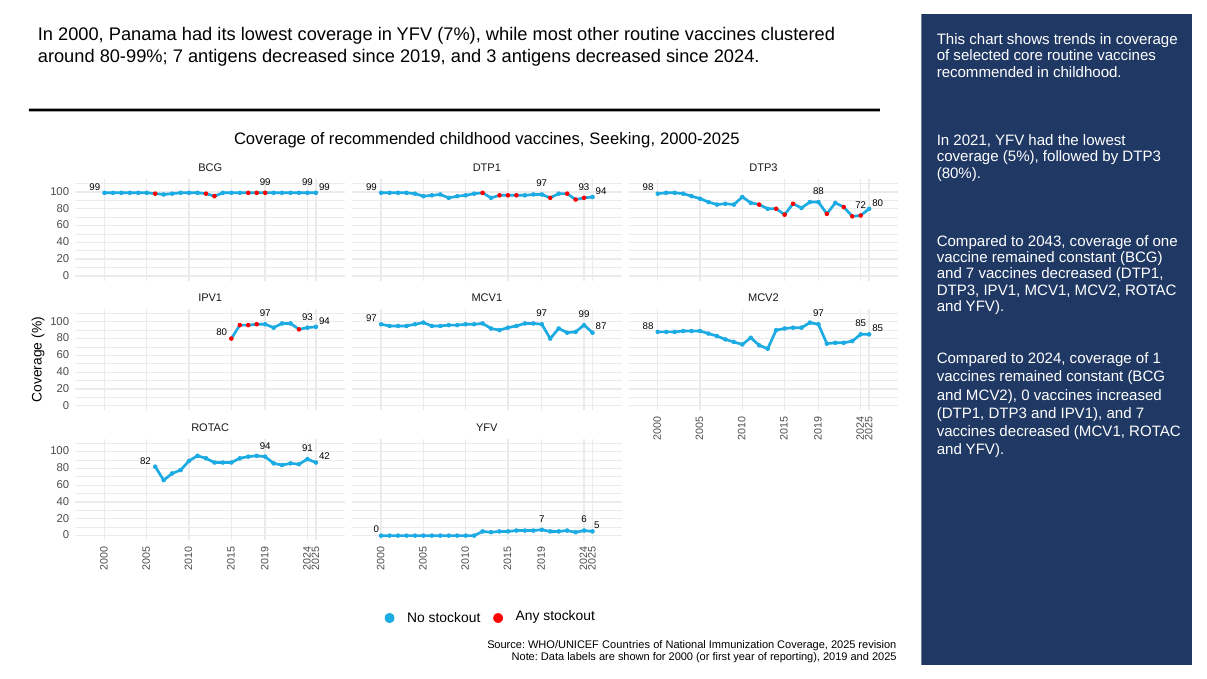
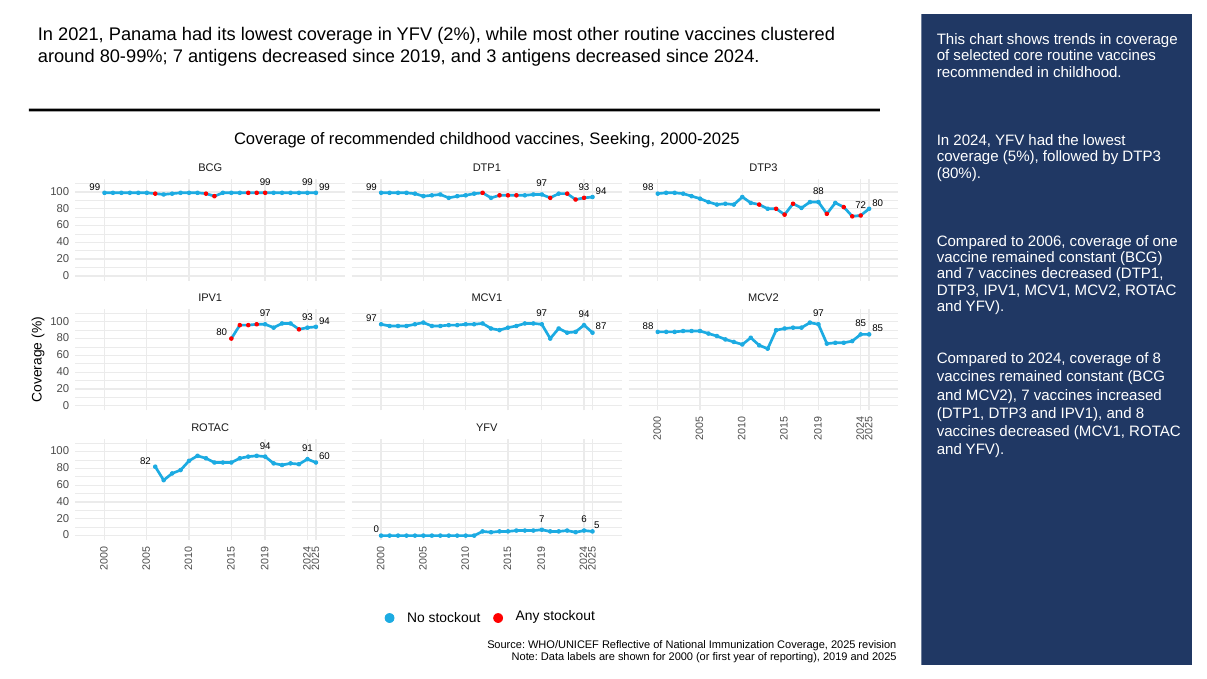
In 2000: 2000 -> 2021
7%: 7% -> 2%
In 2021: 2021 -> 2024
2043: 2043 -> 2006
97 99: 99 -> 94
of 1: 1 -> 8
MCV2 0: 0 -> 7
IPV1 and 7: 7 -> 8
82 42: 42 -> 60
Countries: Countries -> Reflective
